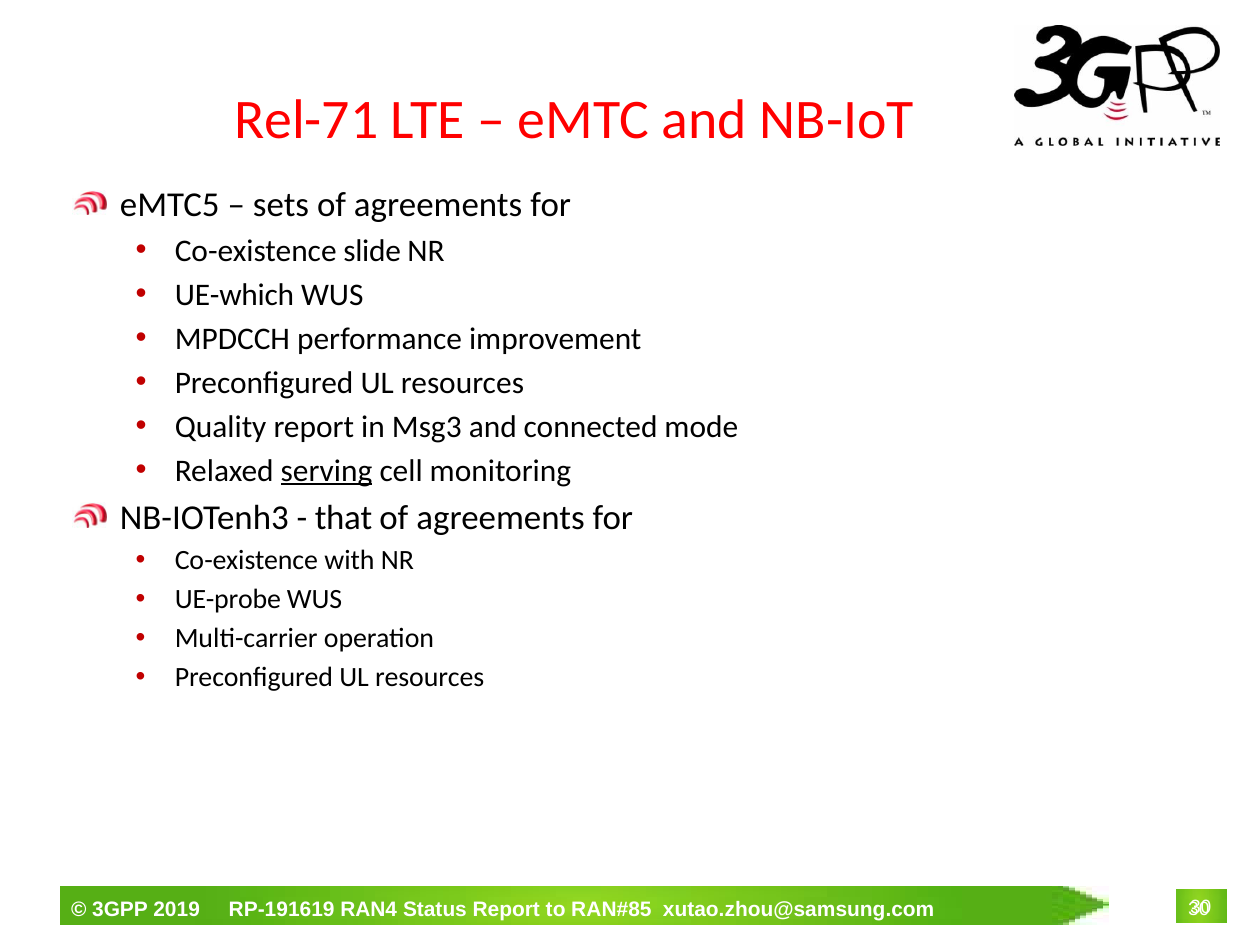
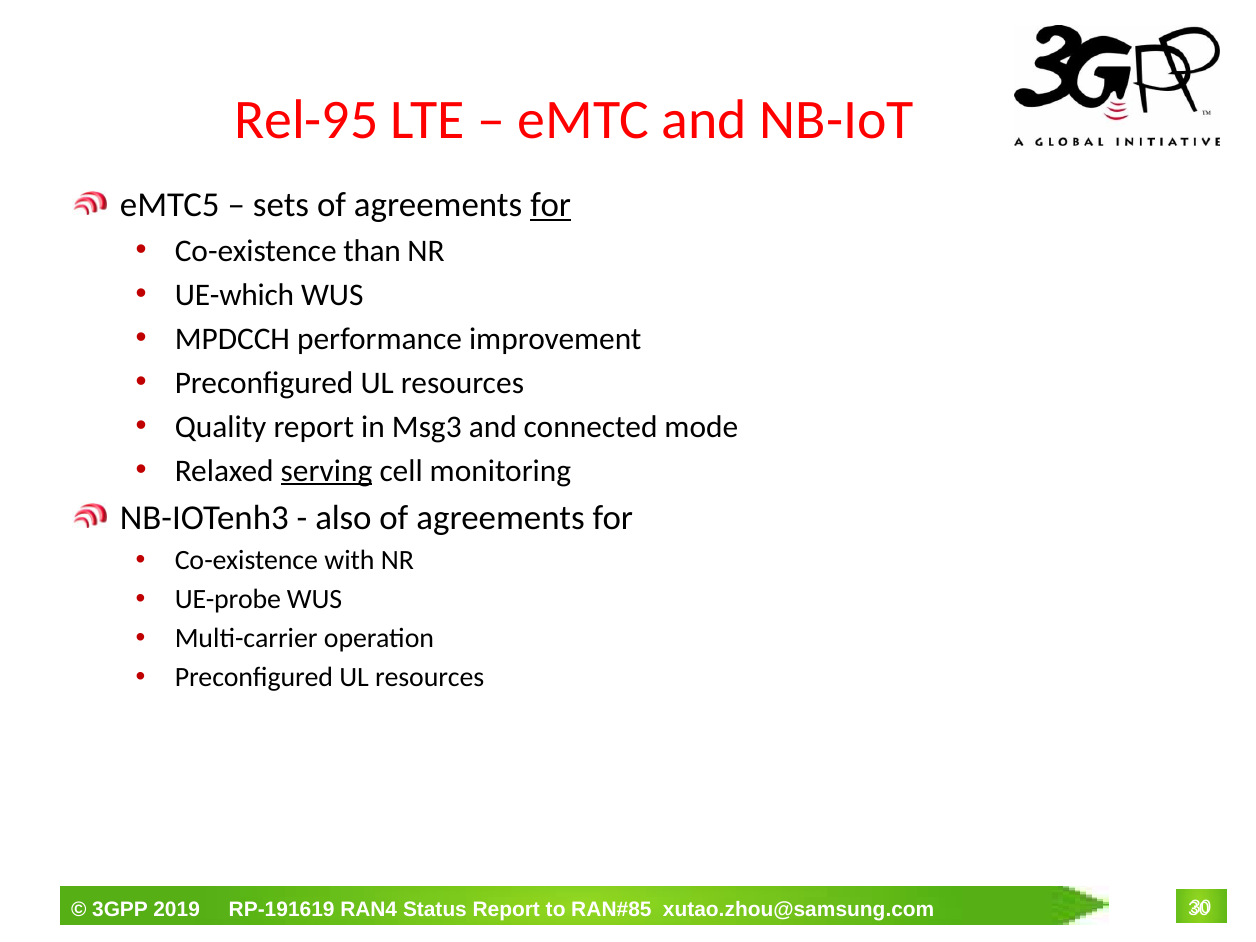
Rel-71: Rel-71 -> Rel-95
for at (551, 205) underline: none -> present
slide: slide -> than
that: that -> also
